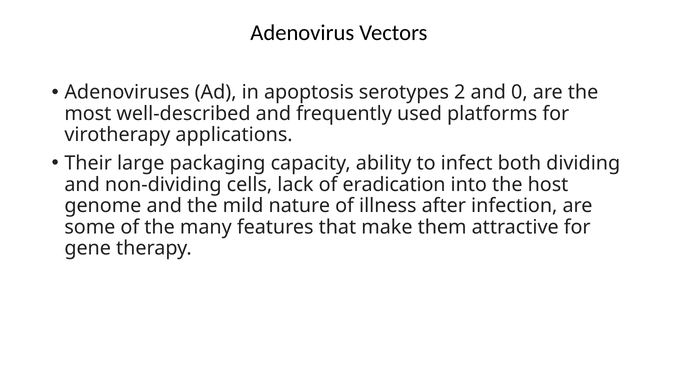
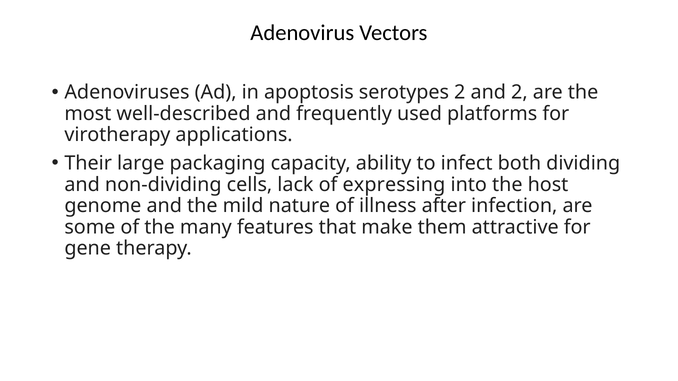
and 0: 0 -> 2
eradication: eradication -> expressing
